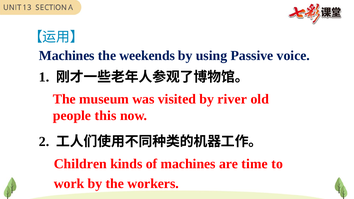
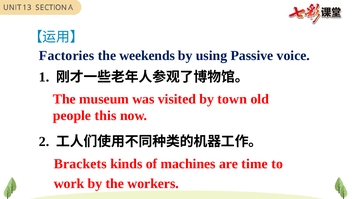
Machines at (67, 56): Machines -> Factories
river: river -> town
Children: Children -> Brackets
